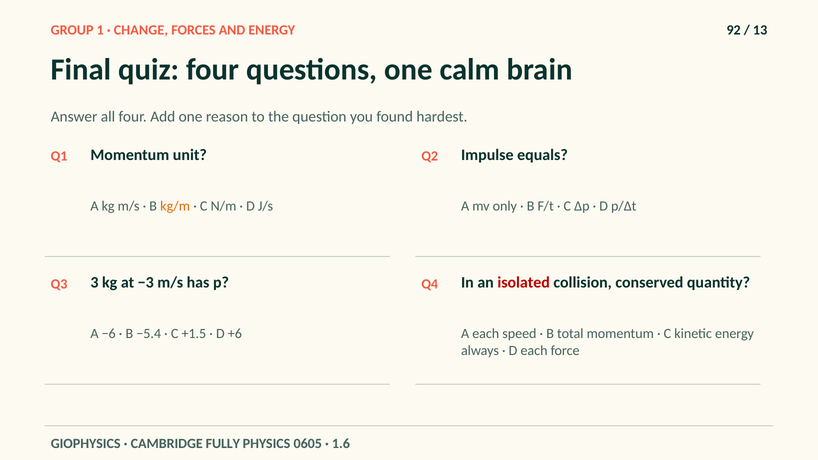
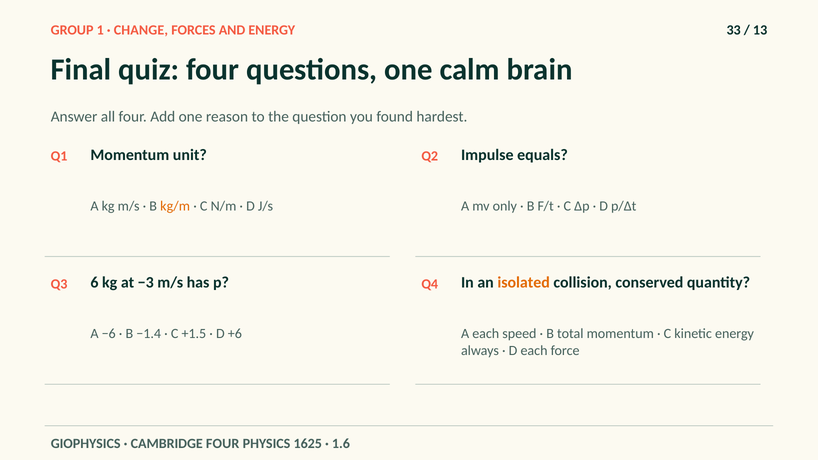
92: 92 -> 33
3: 3 -> 6
isolated colour: red -> orange
−5.4: −5.4 -> −1.4
CAMBRIDGE FULLY: FULLY -> FOUR
0605: 0605 -> 1625
